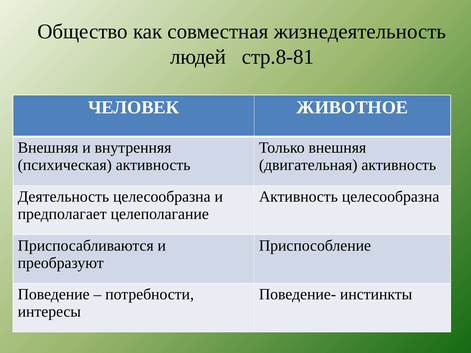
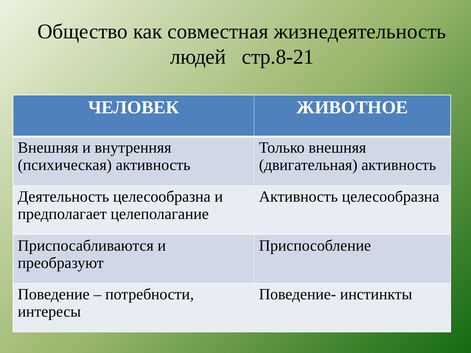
стр.8-81: стр.8-81 -> стр.8-21
